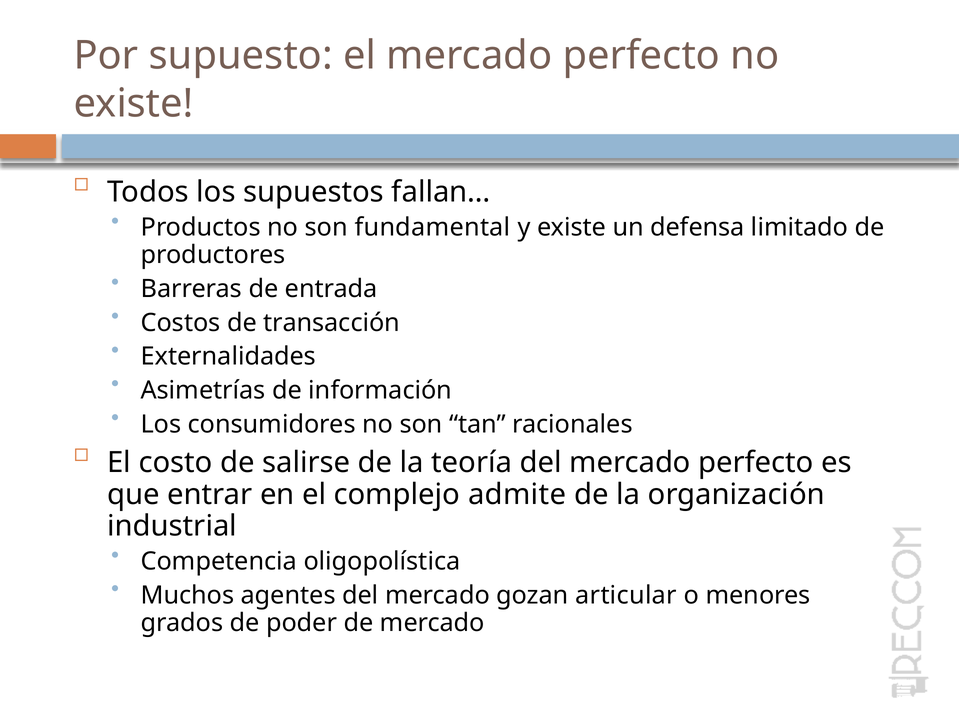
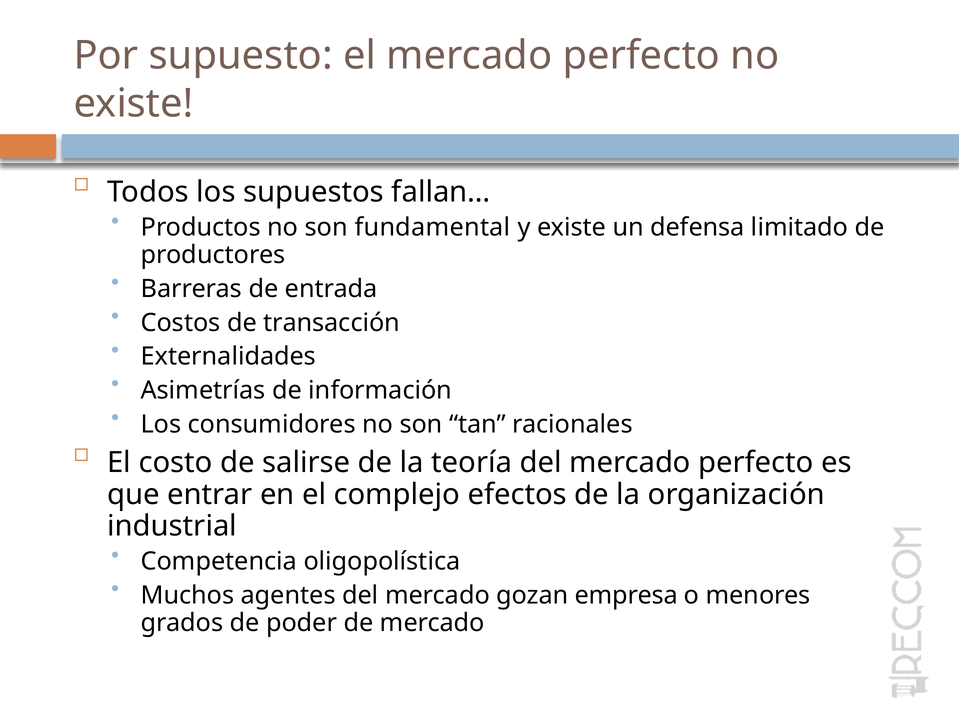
admite: admite -> efectos
articular: articular -> empresa
